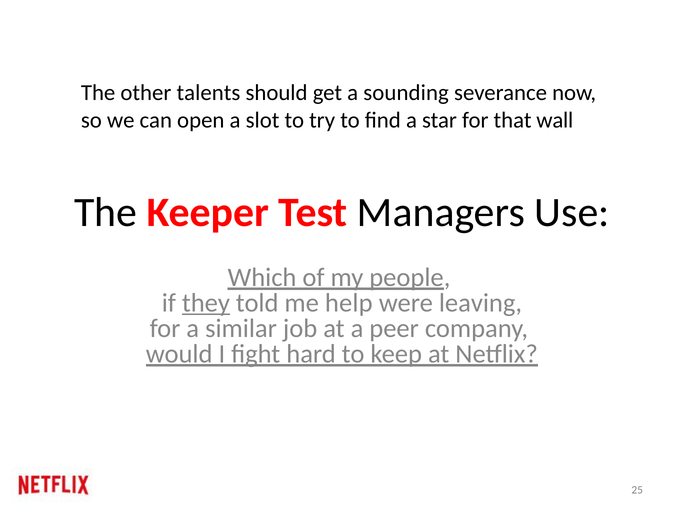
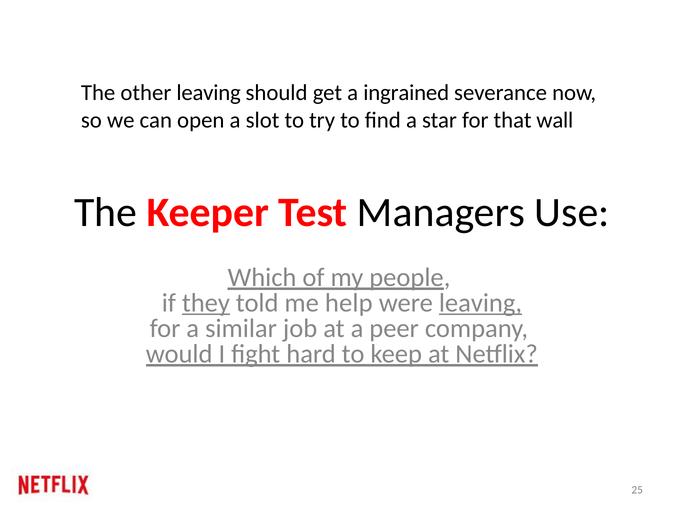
other talents: talents -> leaving
sounding: sounding -> ingrained
leaving at (480, 303) underline: none -> present
